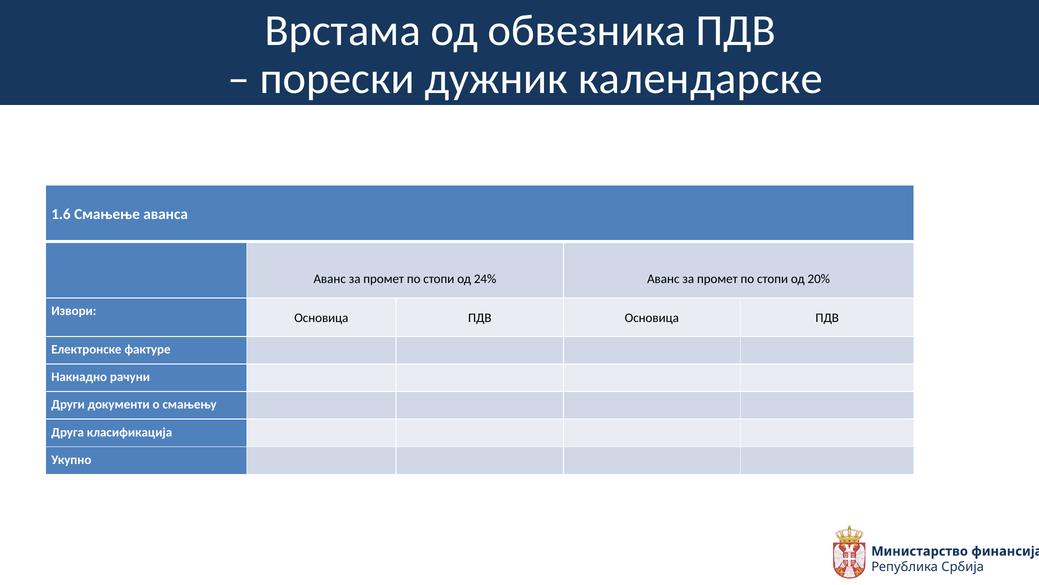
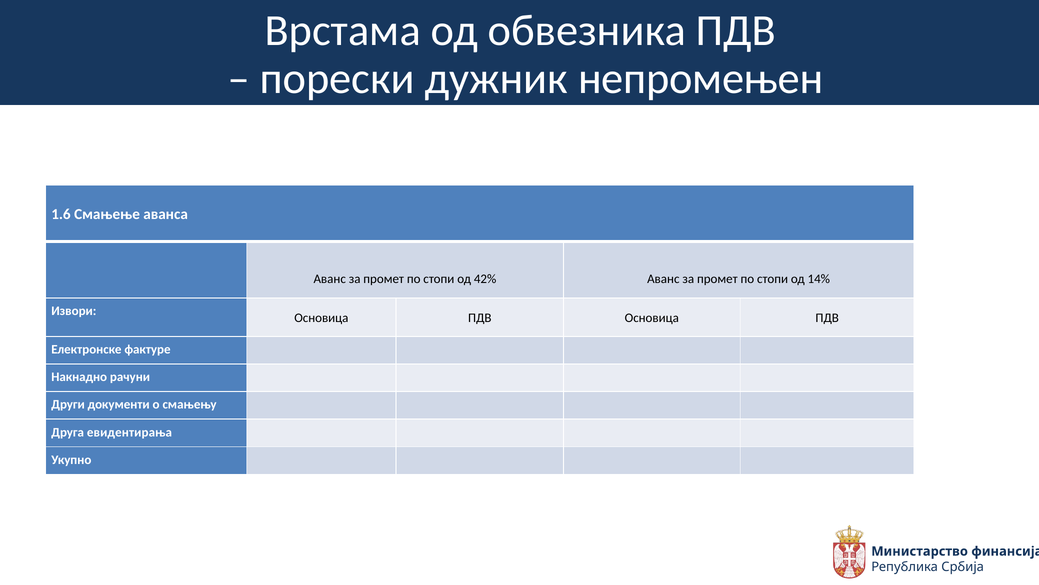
календарске: календарске -> непромењен
24%: 24% -> 42%
20%: 20% -> 14%
класификација: класификација -> евидентирања
